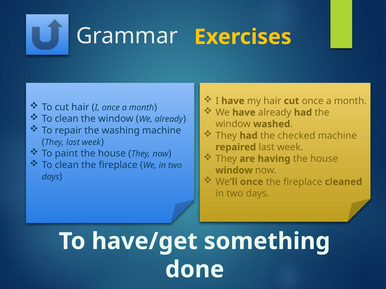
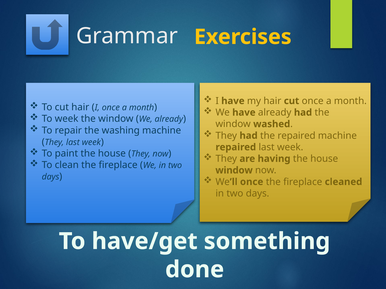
clean at (67, 119): clean -> week
the checked: checked -> repaired
